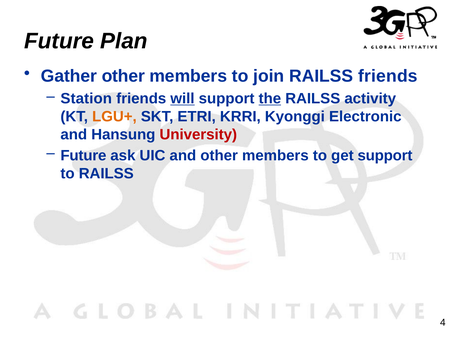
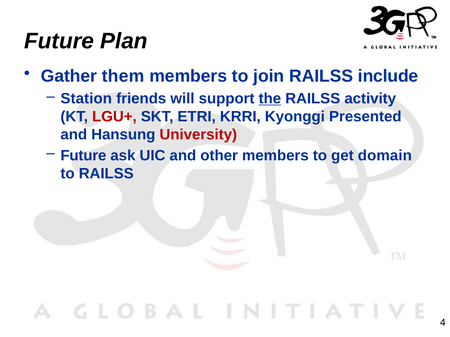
Gather other: other -> them
RAILSS friends: friends -> include
will underline: present -> none
LGU+ colour: orange -> red
Electronic: Electronic -> Presented
get support: support -> domain
